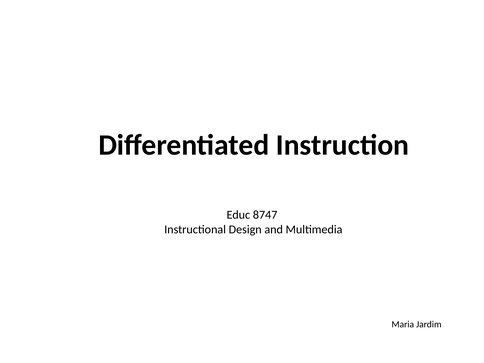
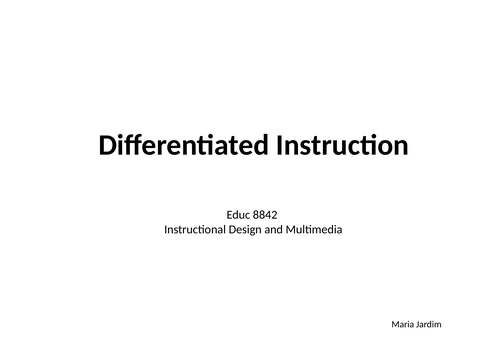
8747: 8747 -> 8842
